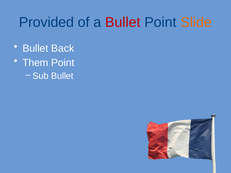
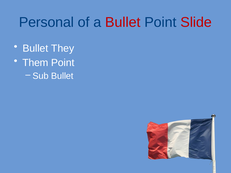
Provided: Provided -> Personal
Slide colour: orange -> red
Back: Back -> They
